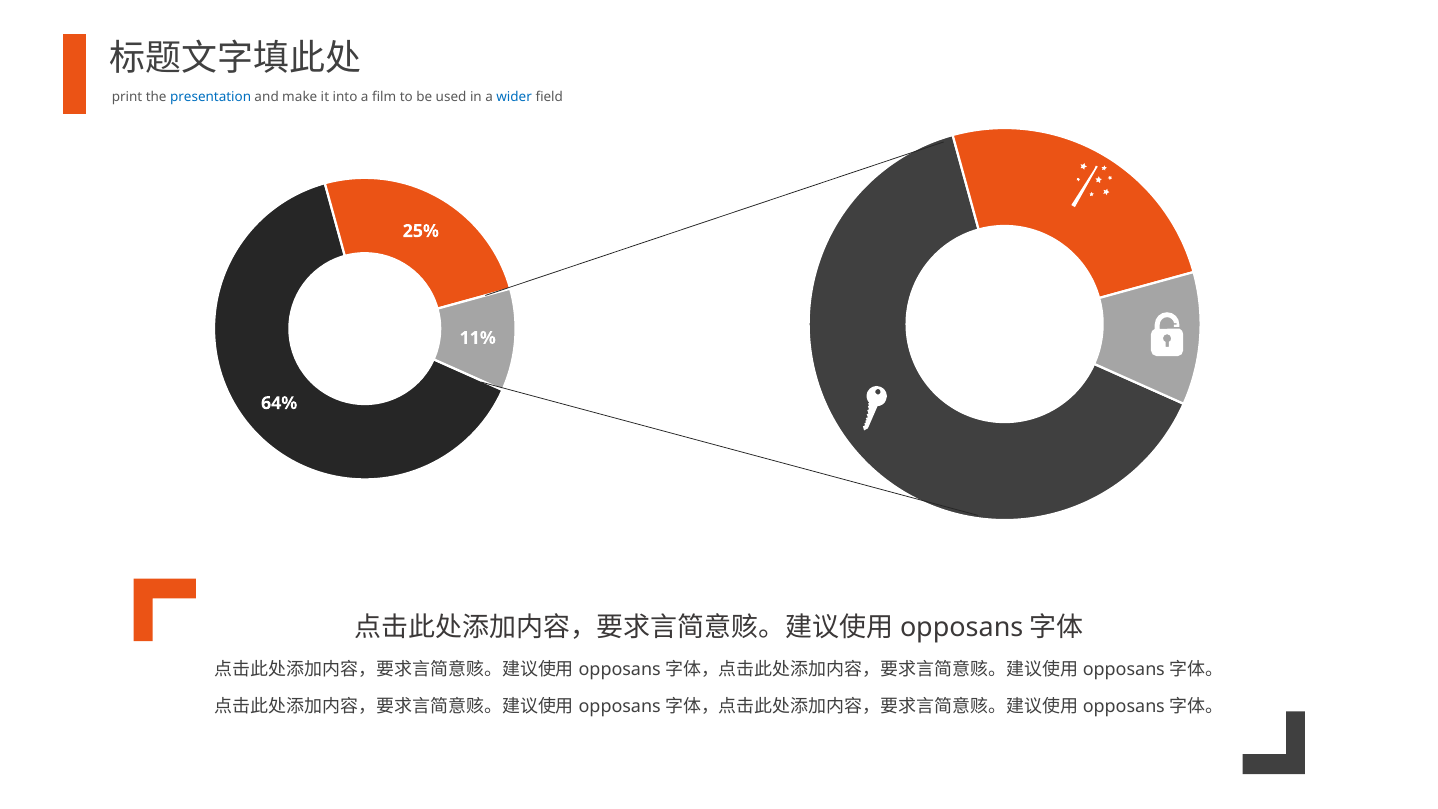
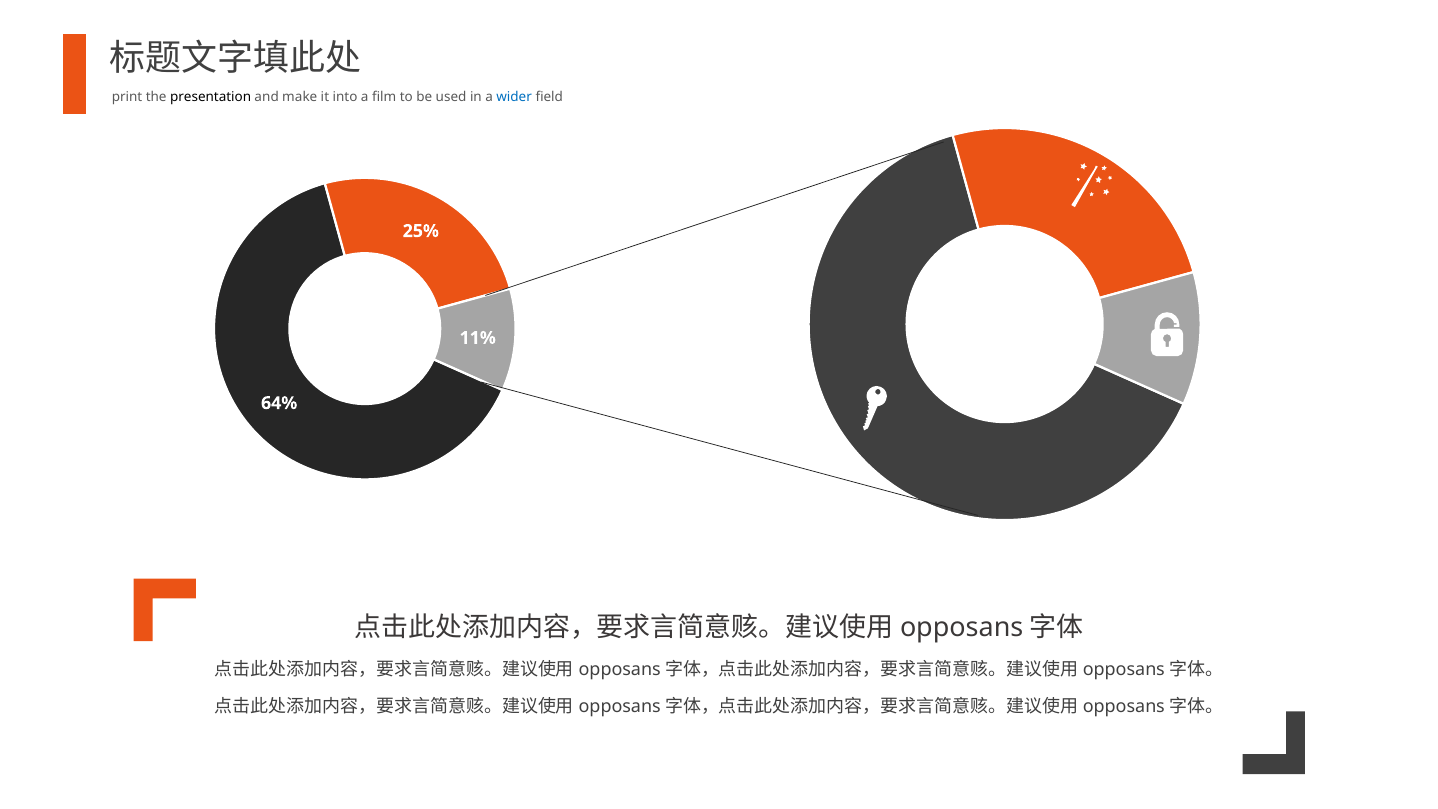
presentation colour: blue -> black
